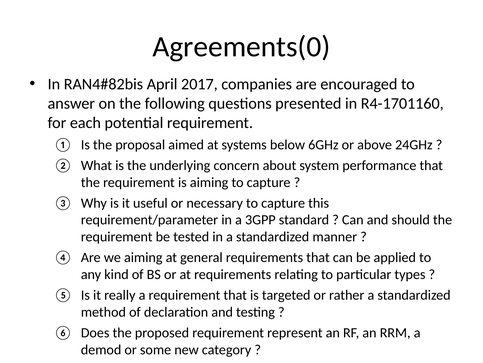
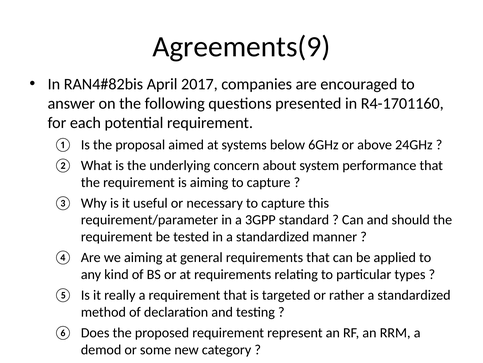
Agreements(0: Agreements(0 -> Agreements(9
